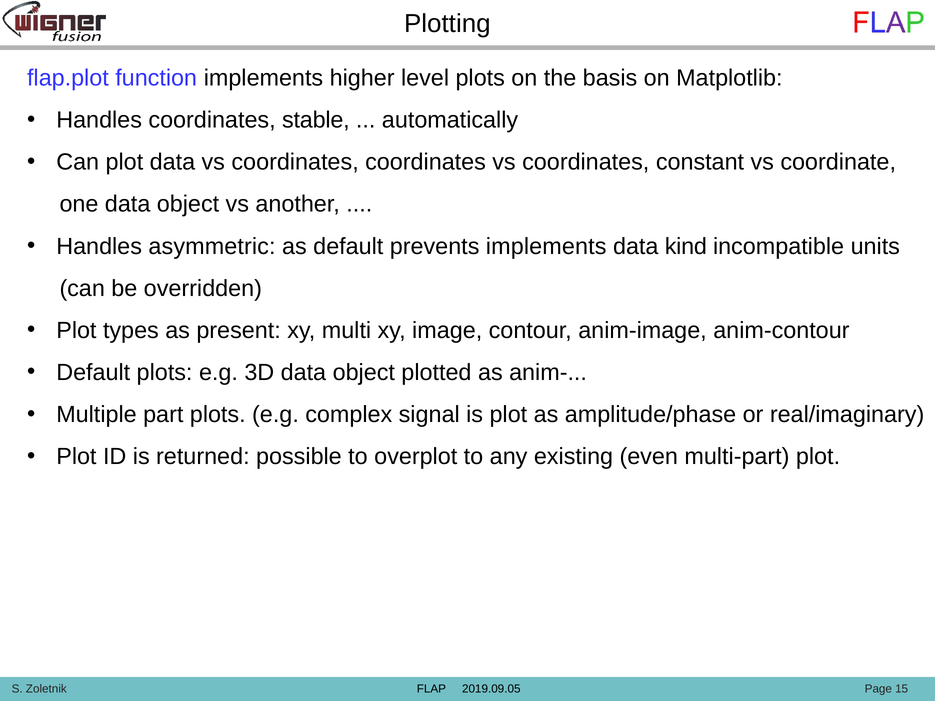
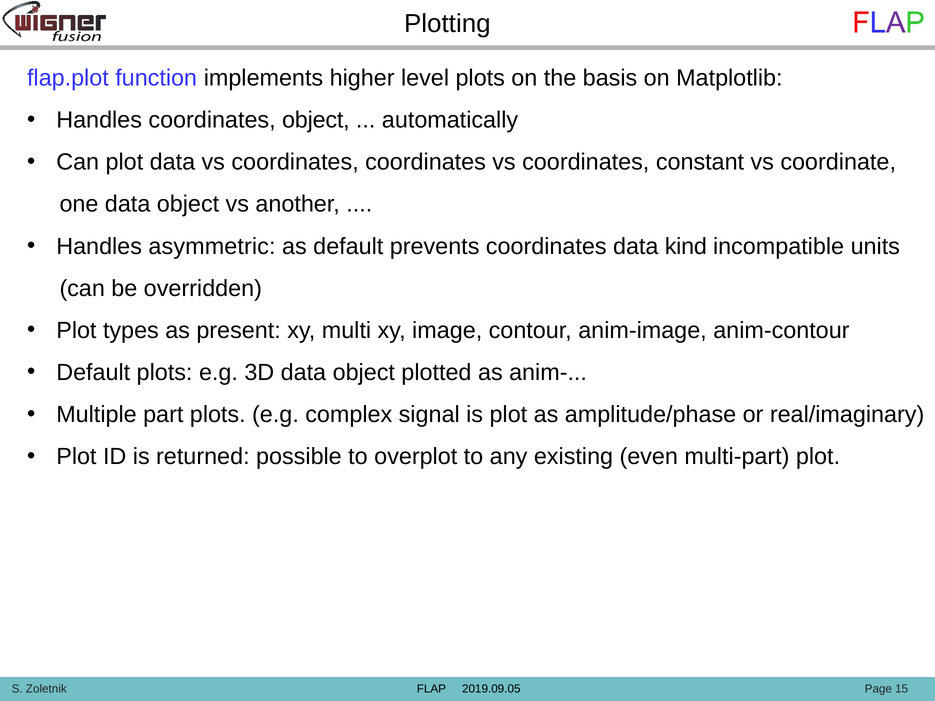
coordinates stable: stable -> object
prevents implements: implements -> coordinates
